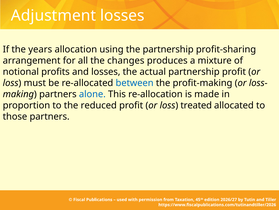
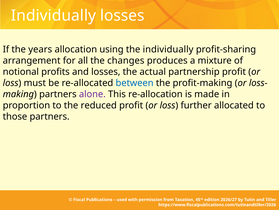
Adjustment at (54, 15): Adjustment -> Individually
the partnership: partnership -> individually
alone colour: blue -> purple
treated: treated -> further
